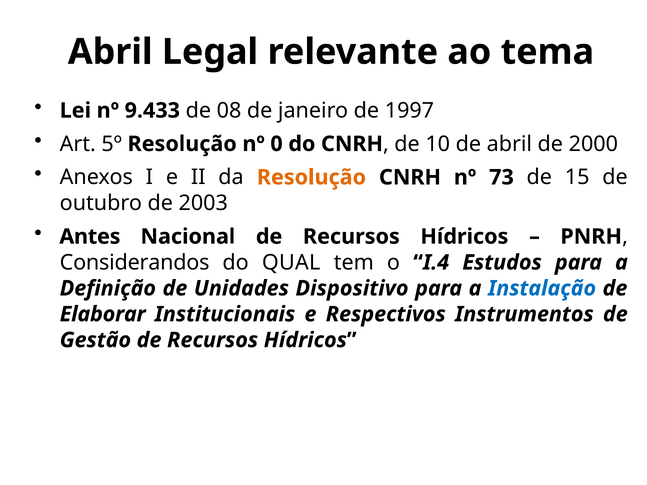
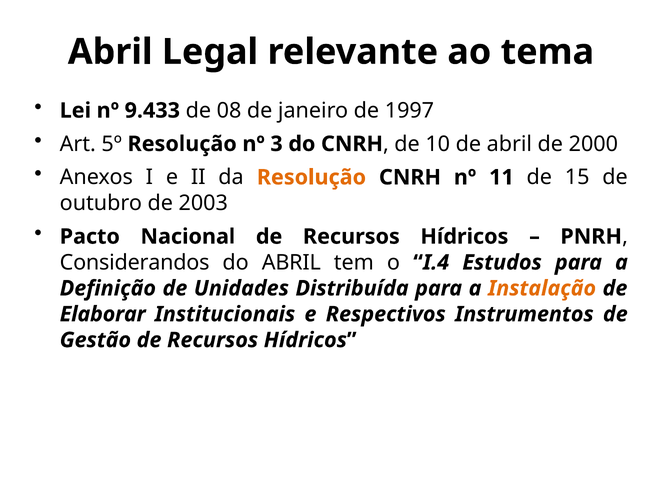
0: 0 -> 3
73: 73 -> 11
Antes: Antes -> Pacto
do QUAL: QUAL -> ABRIL
Dispositivo: Dispositivo -> Distribuída
Instalação colour: blue -> orange
